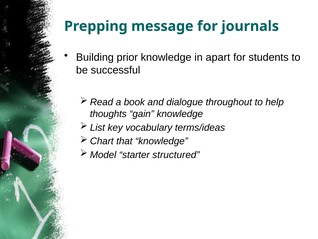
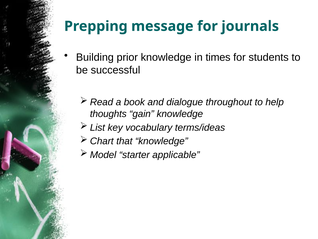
apart: apart -> times
structured: structured -> applicable
